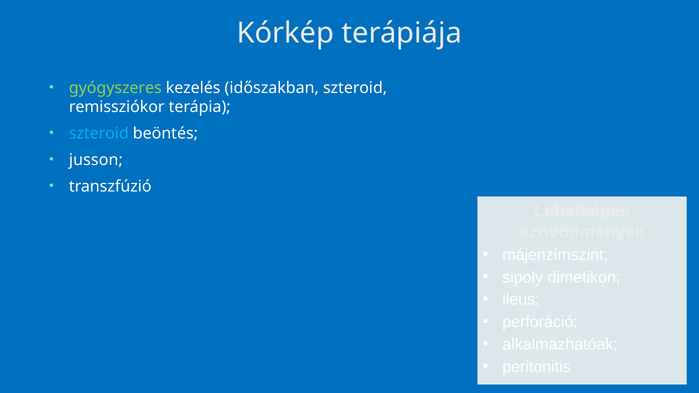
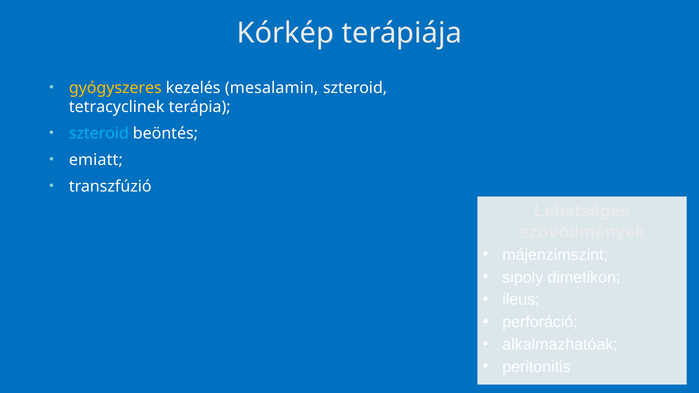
gyógyszeres colour: light green -> yellow
időszakban: időszakban -> mesalamin
remissziókor: remissziókor -> tetracyclinek
jusson: jusson -> emiatt
